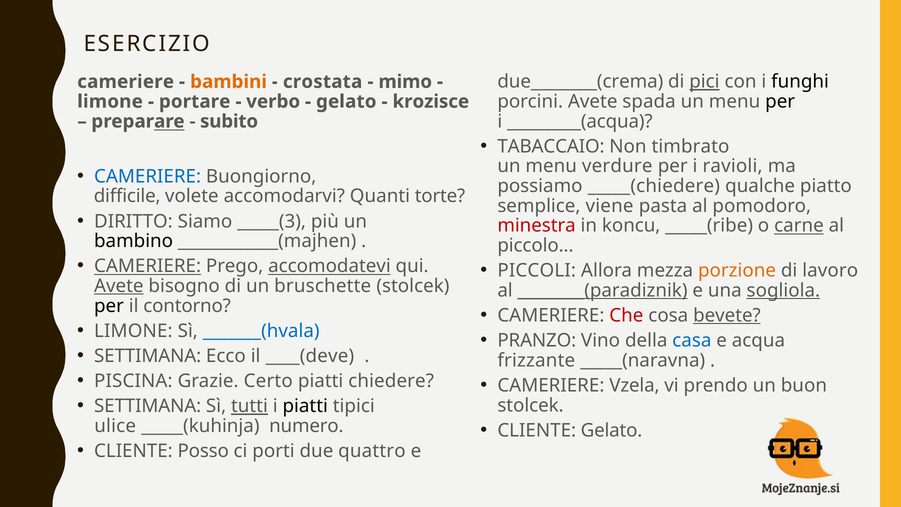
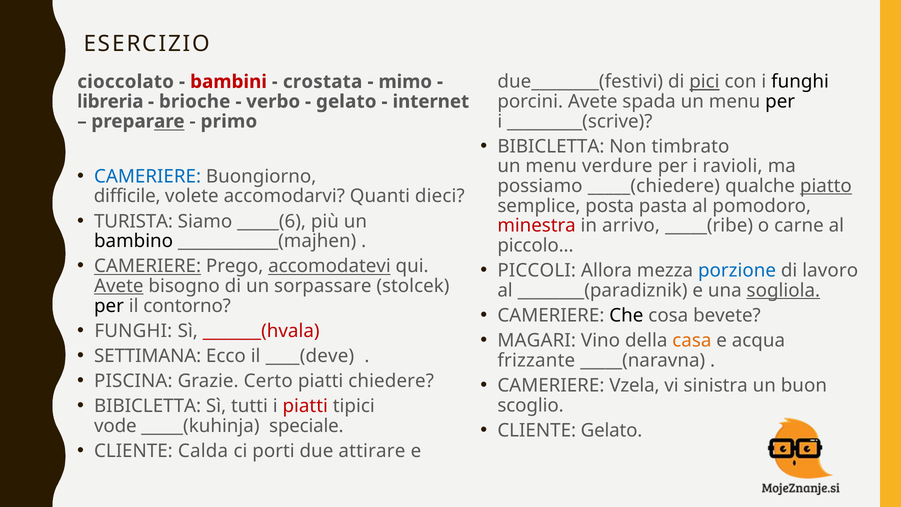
due________(crema: due________(crema -> due________(festivi
cameriere at (126, 82): cameriere -> cioccolato
bambini colour: orange -> red
limone at (110, 101): limone -> libreria
portare: portare -> brioche
krozisce: krozisce -> internet
_________(acqua: _________(acqua -> _________(scrive
subito: subito -> primo
TABACCAIO at (551, 146): TABACCAIO -> BIBICLETTA
piatto underline: none -> present
torte: torte -> dieci
viene: viene -> posta
DIRITTO: DIRITTO -> TURISTA
_____(3: _____(3 -> _____(6
koncu: koncu -> arrivo
carne underline: present -> none
porzione colour: orange -> blue
bruschette: bruschette -> sorpassare
________(paradiznik underline: present -> none
Che colour: red -> black
bevete underline: present -> none
LIMONE at (133, 331): LIMONE -> FUNGHI
_______(hvala colour: blue -> red
PRANZO: PRANZO -> MAGARI
casa colour: blue -> orange
prendo: prendo -> sinistra
SETTIMANA at (148, 406): SETTIMANA -> BIBICLETTA
tutti underline: present -> none
piatti at (305, 406) colour: black -> red
stolcek at (531, 405): stolcek -> scoglio
ulice: ulice -> vode
numero: numero -> speciale
Posso: Posso -> Calda
quattro: quattro -> attirare
